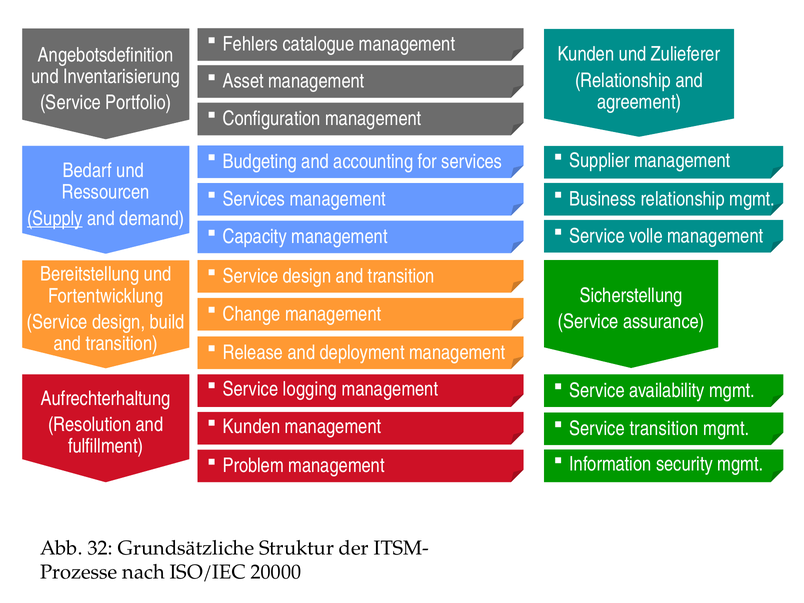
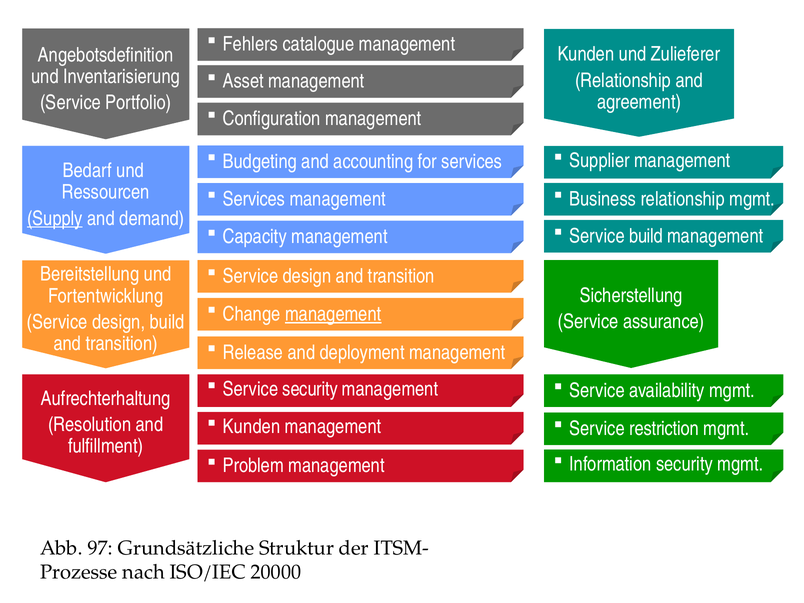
Service volle: volle -> build
management at (333, 314) underline: none -> present
Service logging: logging -> security
Service transition: transition -> restriction
32: 32 -> 97
